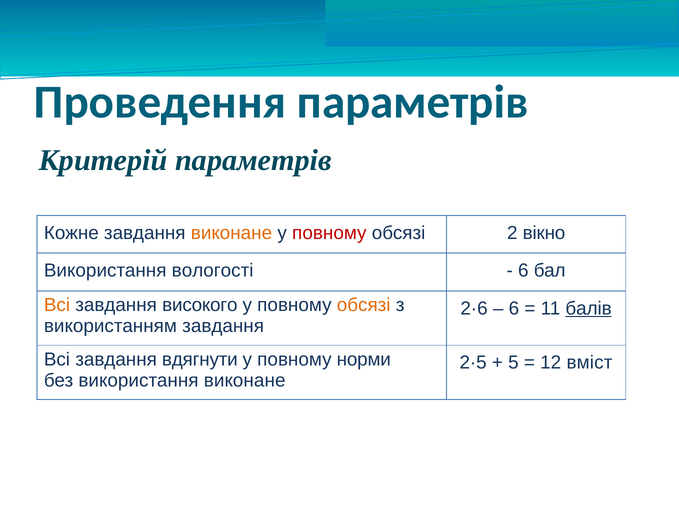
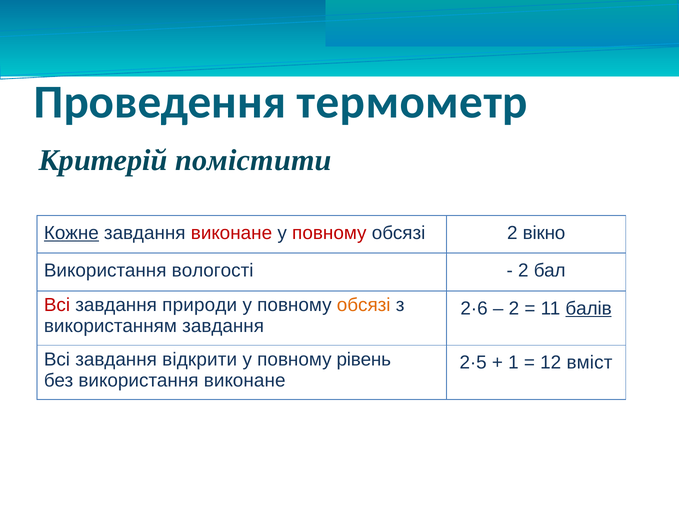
Проведення параметрів: параметрів -> термометр
Критерій параметрів: параметрів -> помістити
Кожне underline: none -> present
виконане at (232, 233) colour: orange -> red
6 at (523, 271): 6 -> 2
Всі at (57, 305) colour: orange -> red
високого: високого -> природи
6 at (514, 308): 6 -> 2
вдягнути: вдягнути -> відкрити
норми: норми -> рівень
5: 5 -> 1
